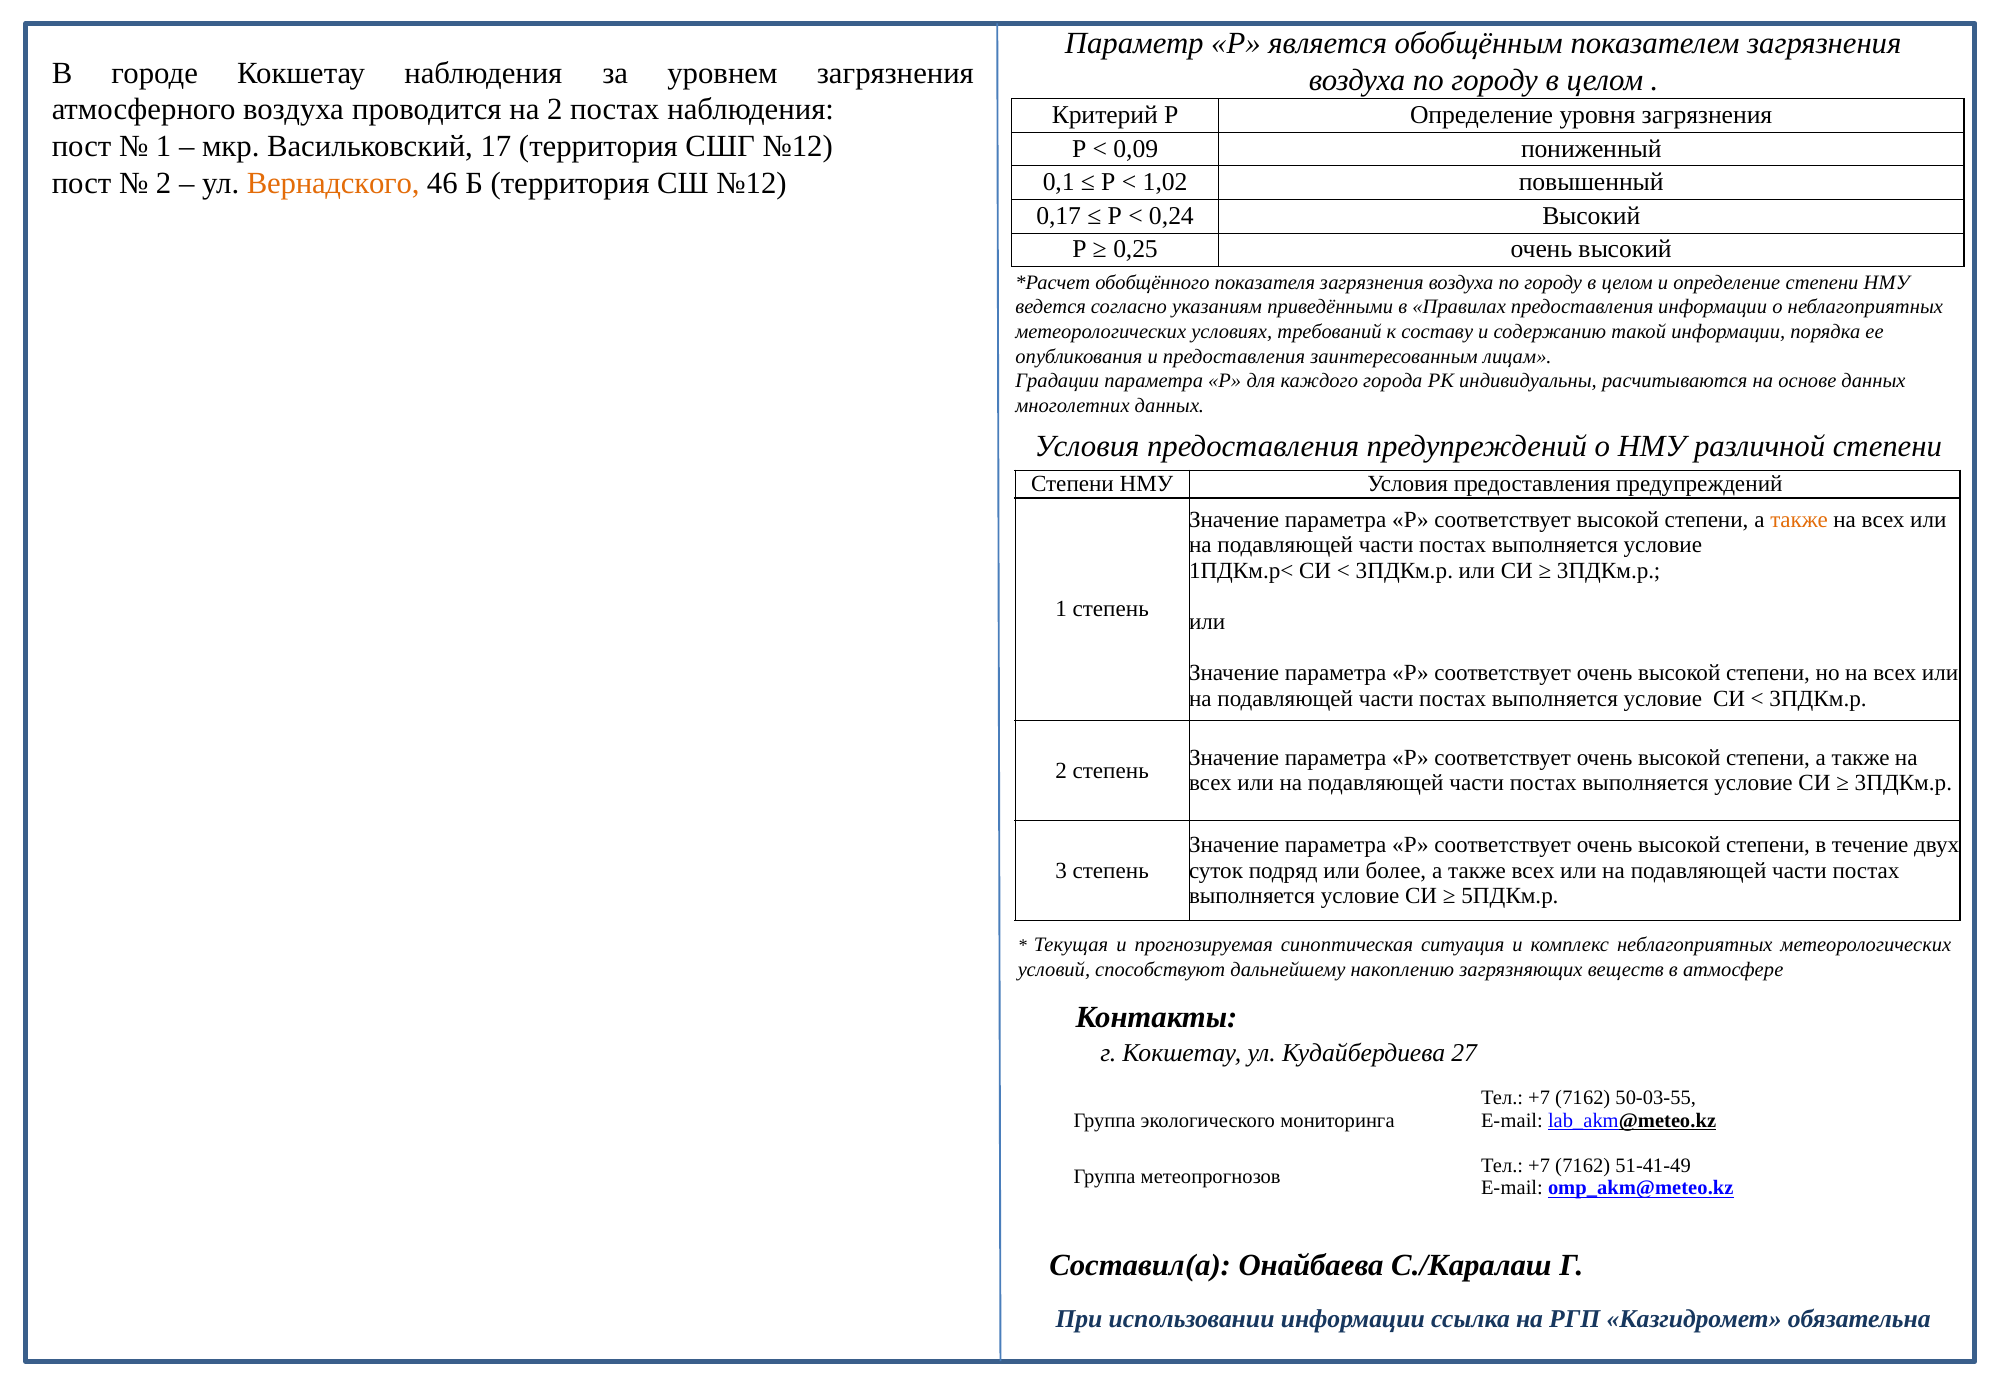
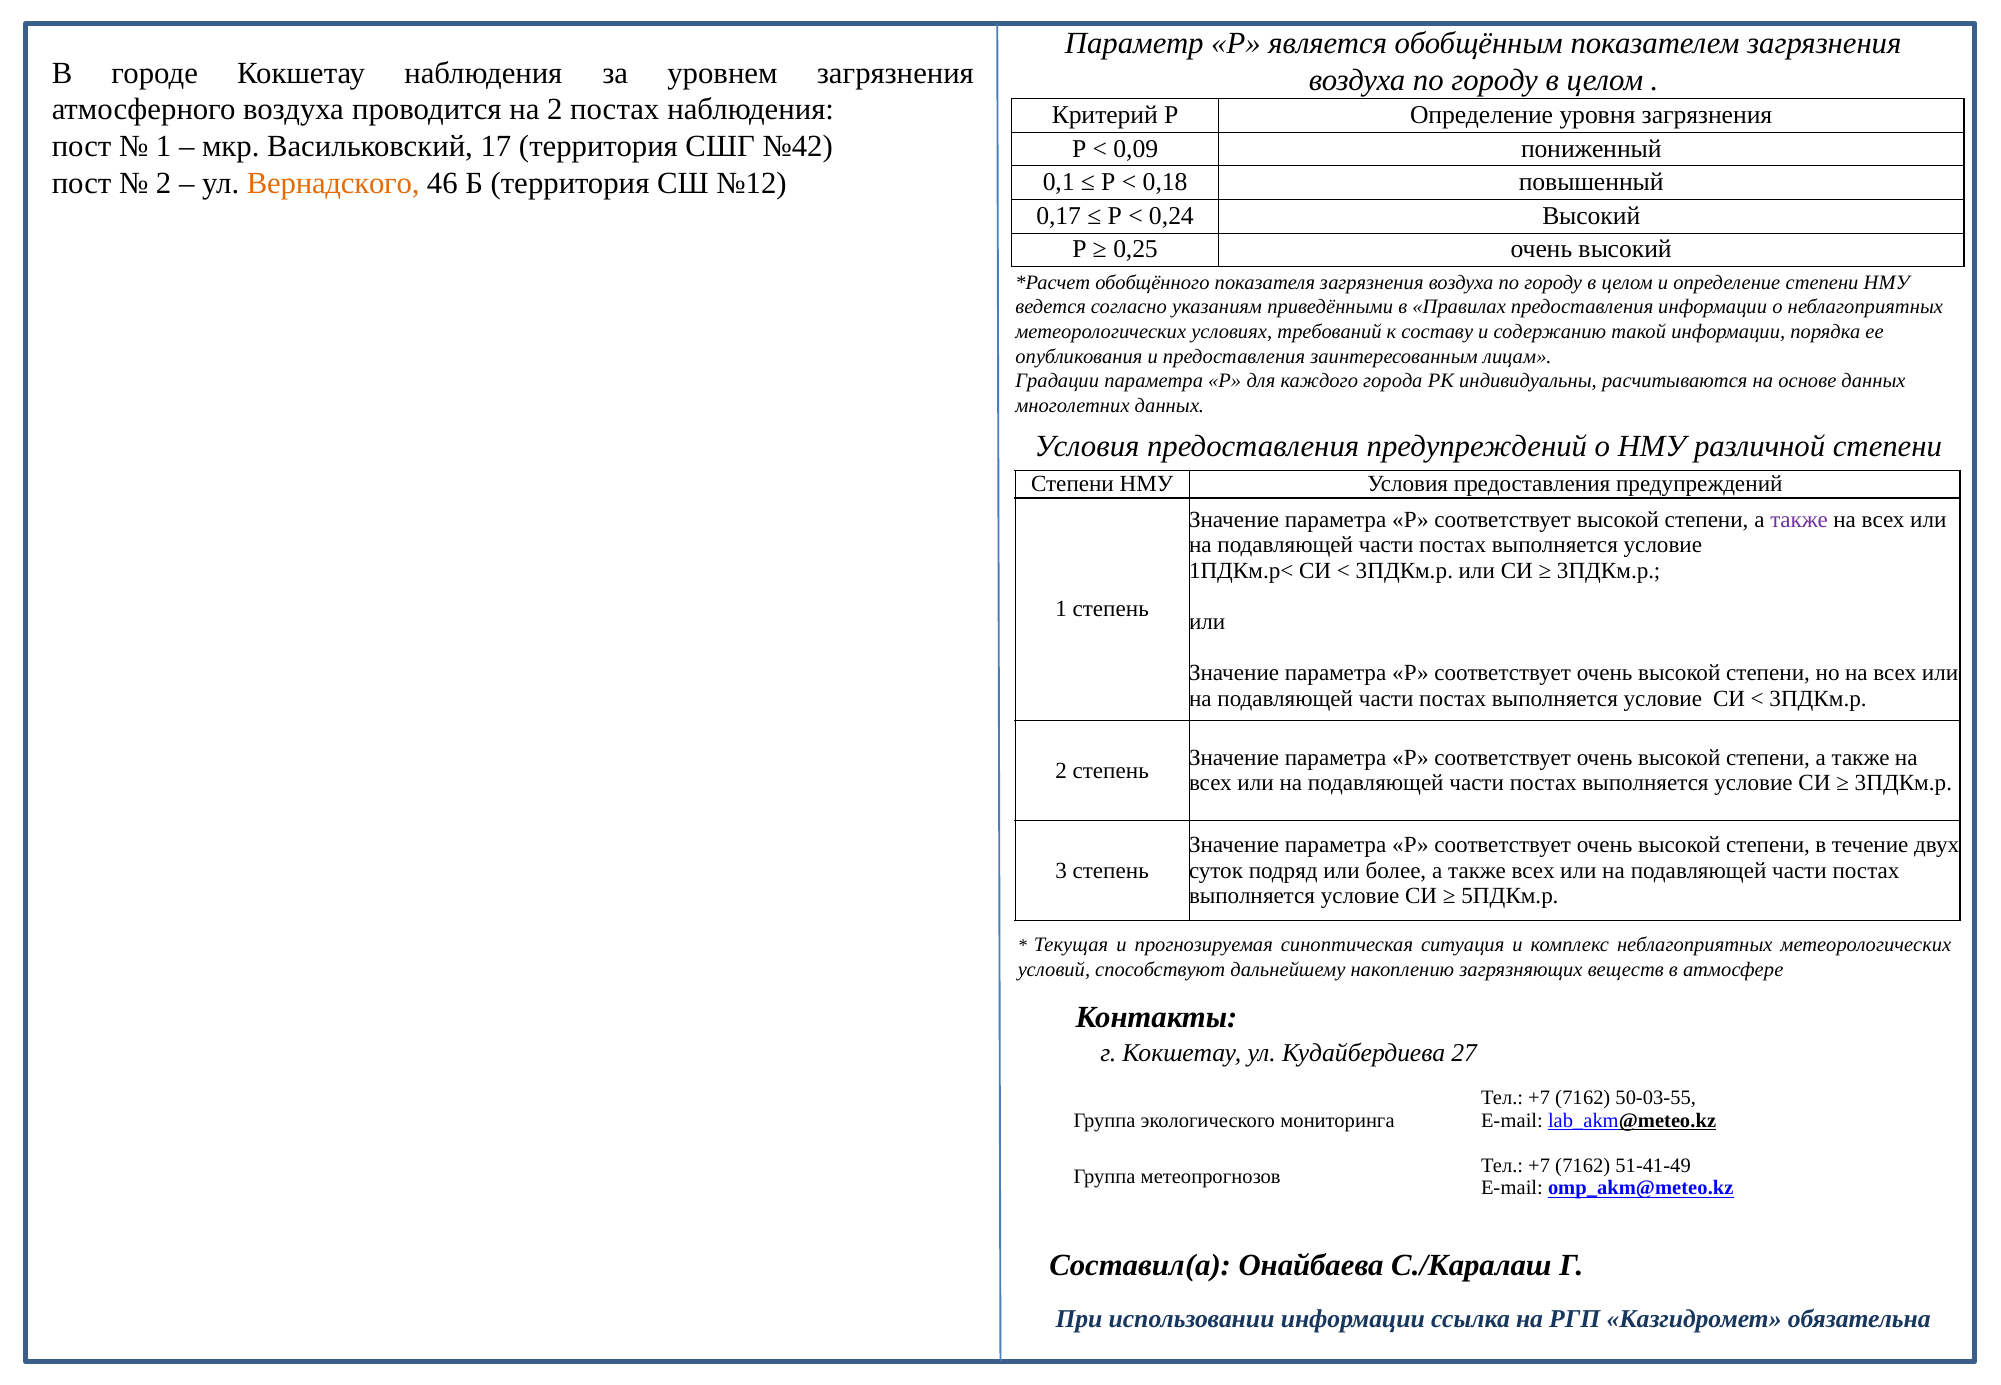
СШГ №12: №12 -> №42
1,02: 1,02 -> 0,18
также at (1799, 520) colour: orange -> purple
